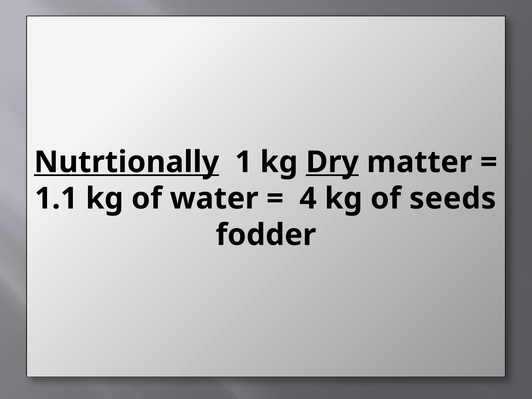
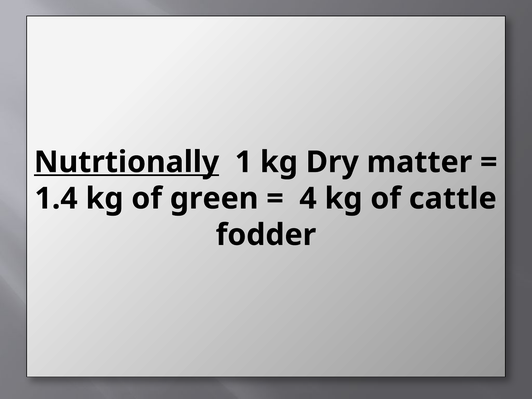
Dry underline: present -> none
1.1: 1.1 -> 1.4
water: water -> green
seeds: seeds -> cattle
